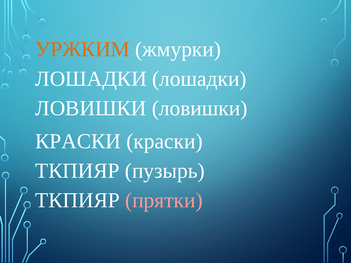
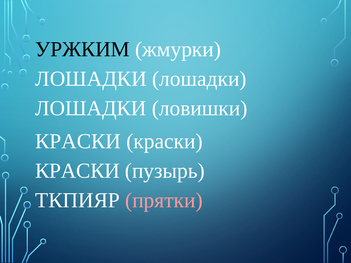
УРЖКИМ colour: orange -> black
ЛОВИШКИ at (91, 108): ЛОВИШКИ -> ЛОШАДКИ
ТКПИЯР at (77, 171): ТКПИЯР -> КРАСКИ
